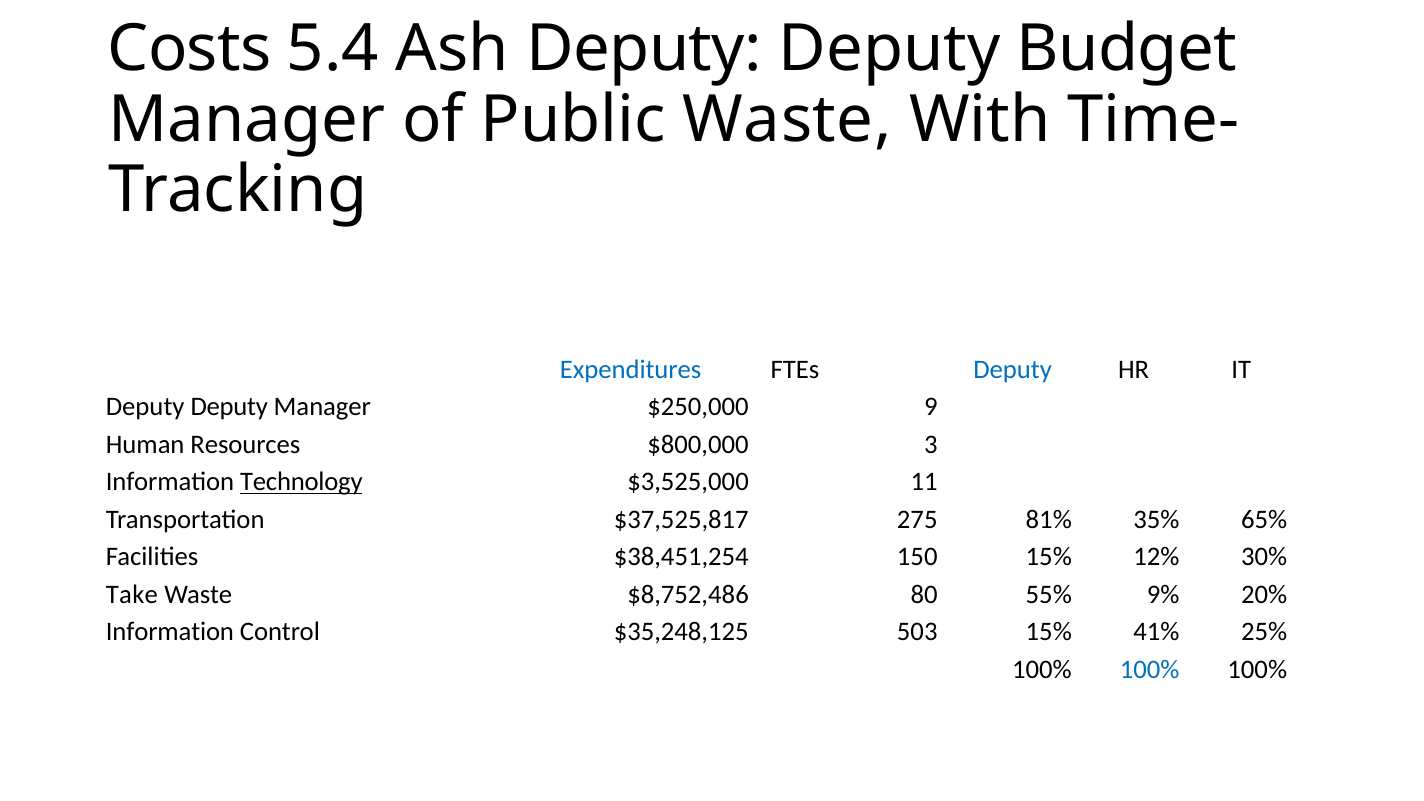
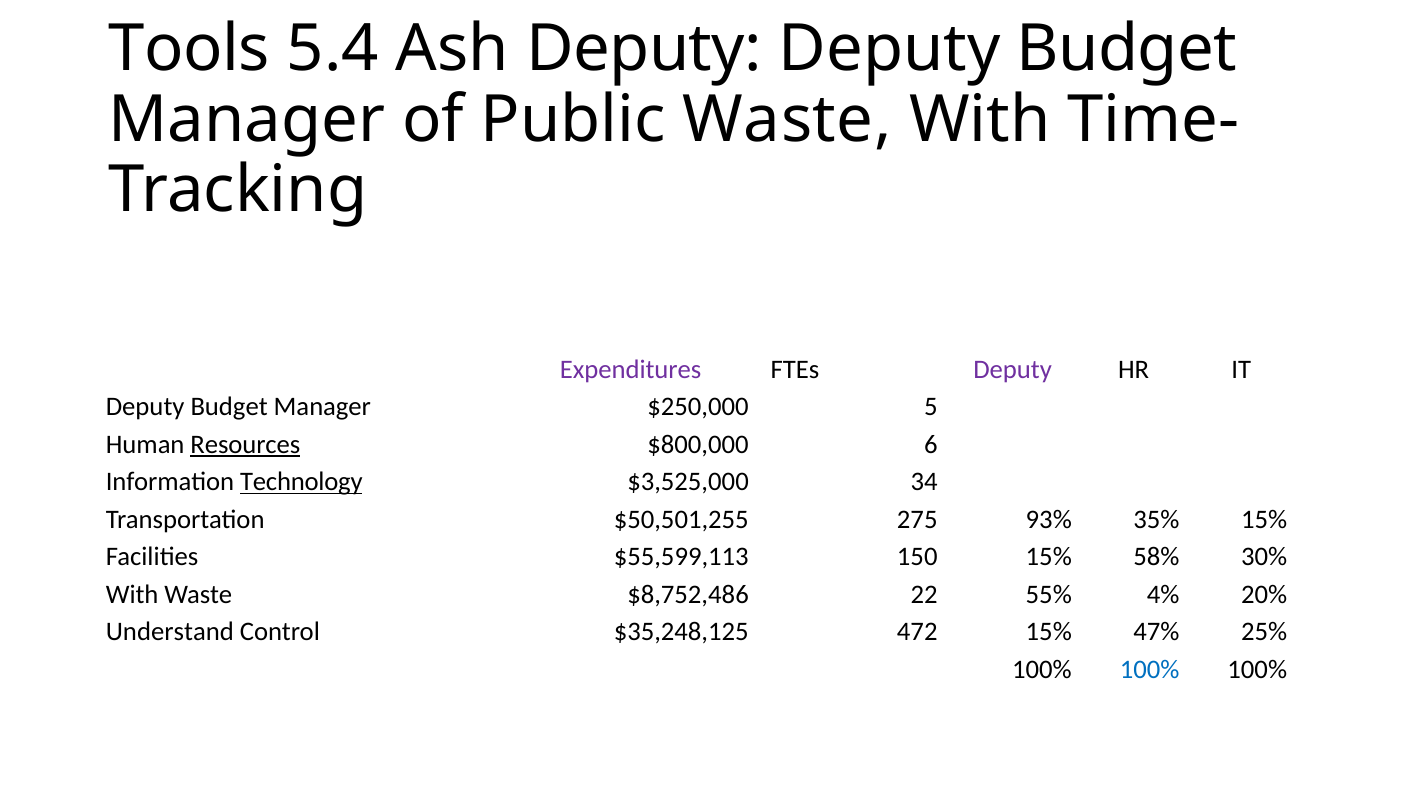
Costs: Costs -> Tools
Expenditures colour: blue -> purple
Deputy at (1013, 370) colour: blue -> purple
Deputy at (229, 407): Deputy -> Budget
9: 9 -> 5
Resources underline: none -> present
3: 3 -> 6
11: 11 -> 34
$37,525,817: $37,525,817 -> $50,501,255
81%: 81% -> 93%
35% 65%: 65% -> 15%
$38,451,254: $38,451,254 -> $55,599,113
12%: 12% -> 58%
Take at (132, 595): Take -> With
80: 80 -> 22
9%: 9% -> 4%
Information at (170, 632): Information -> Understand
503: 503 -> 472
41%: 41% -> 47%
